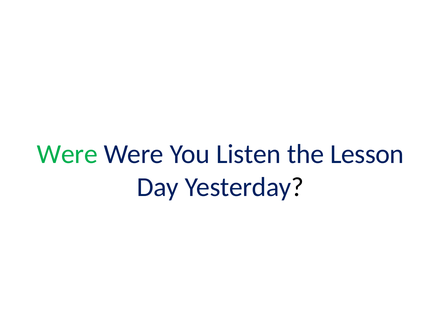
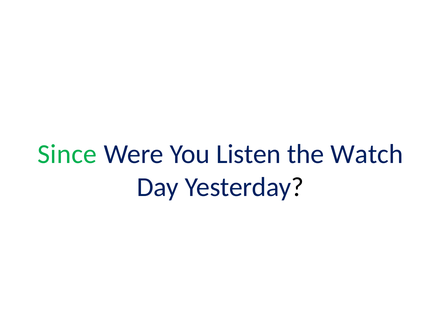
Were at (67, 154): Were -> Since
Lesson: Lesson -> Watch
